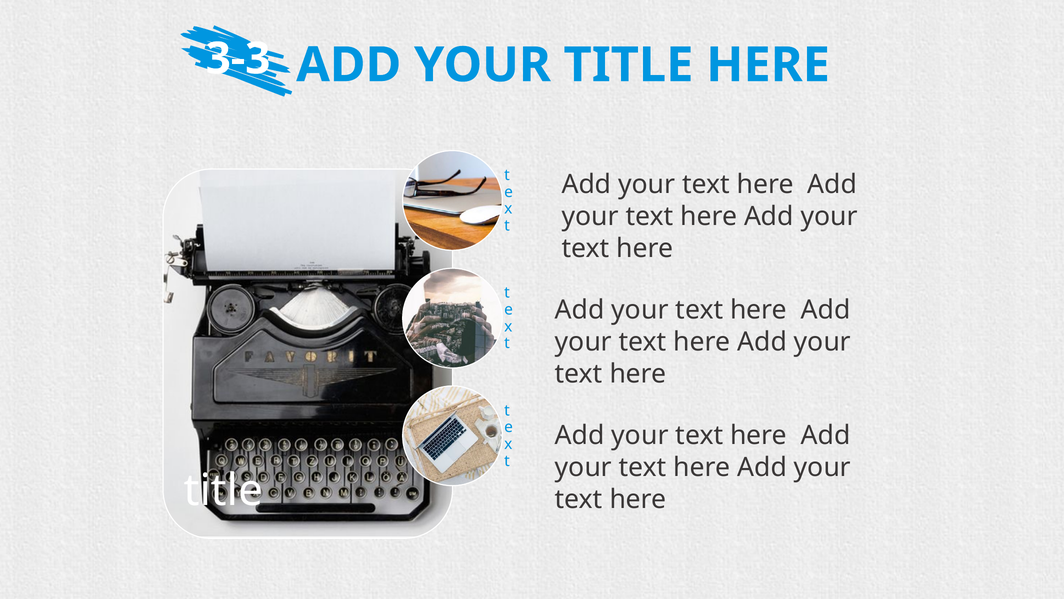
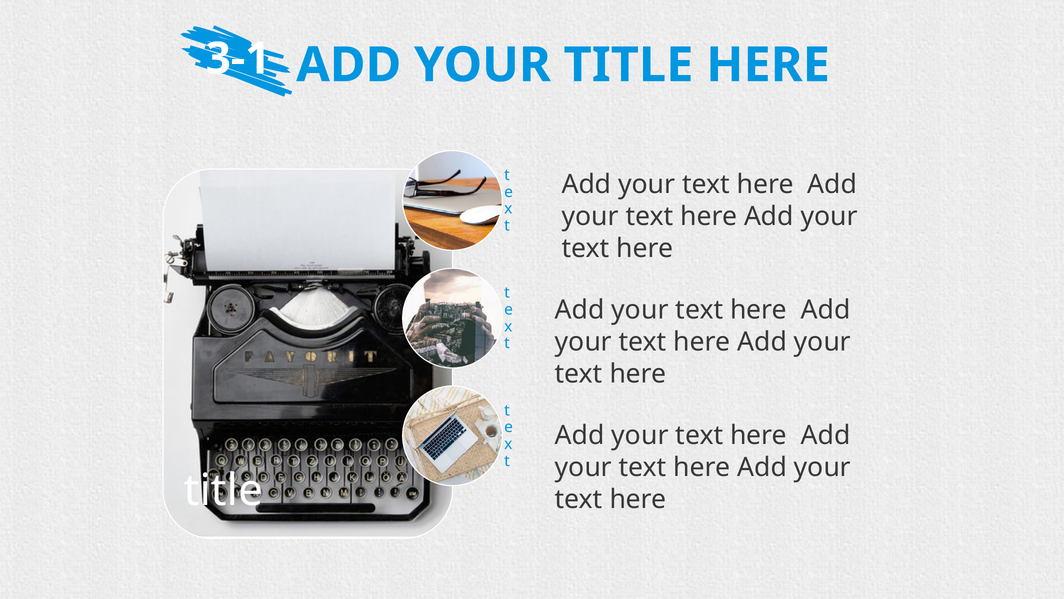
3-3: 3-3 -> 3-1
